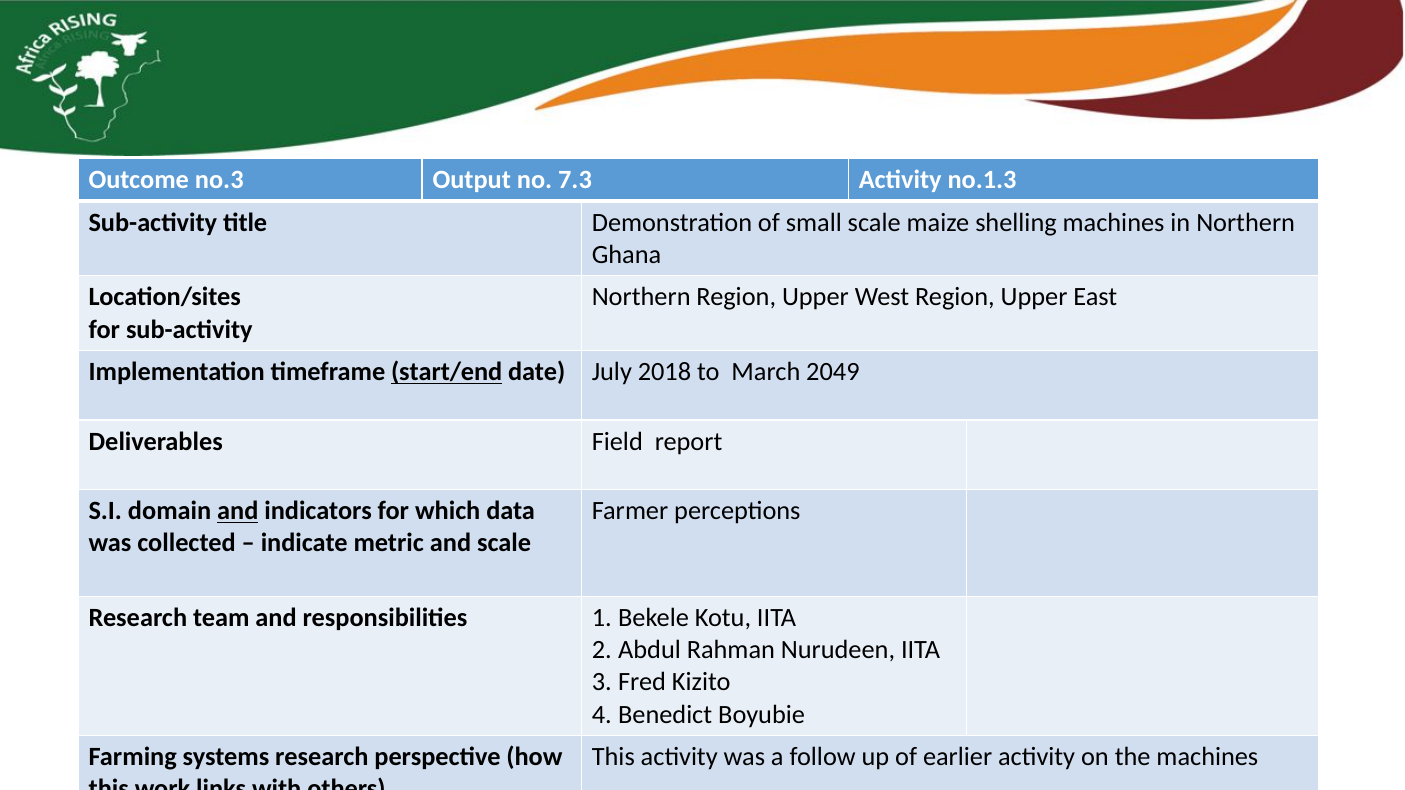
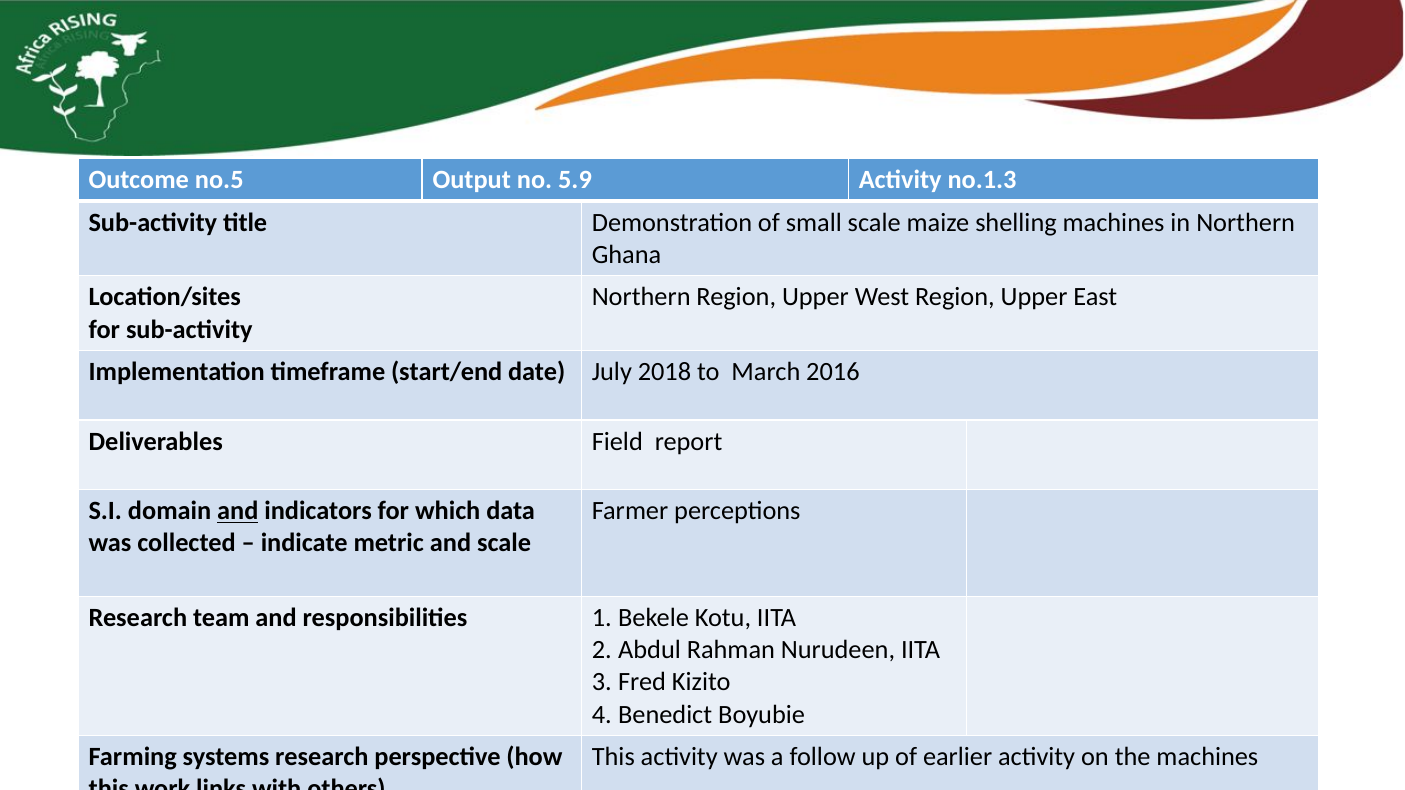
no.3: no.3 -> no.5
7.3: 7.3 -> 5.9
start/end underline: present -> none
2049: 2049 -> 2016
